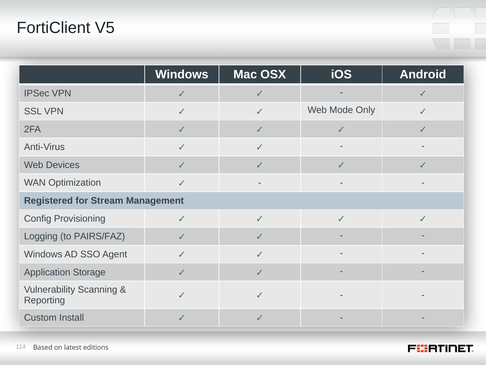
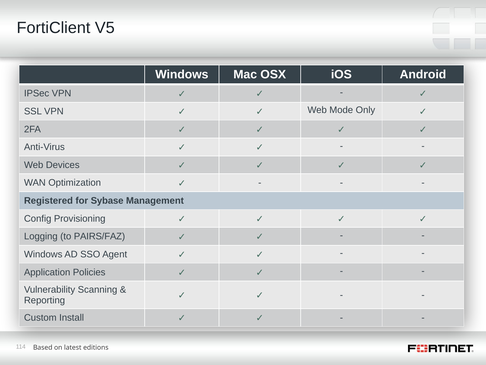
Stream: Stream -> Sybase
Storage: Storage -> Policies
